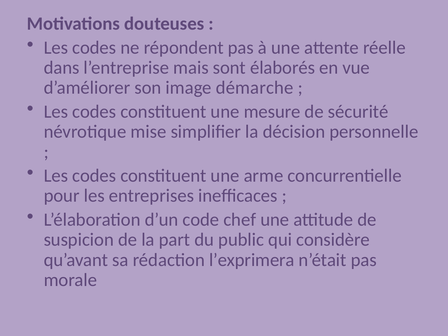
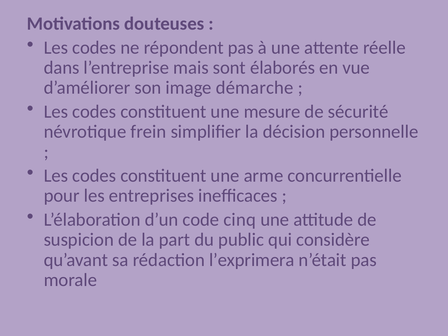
mise: mise -> frein
chef: chef -> cinq
